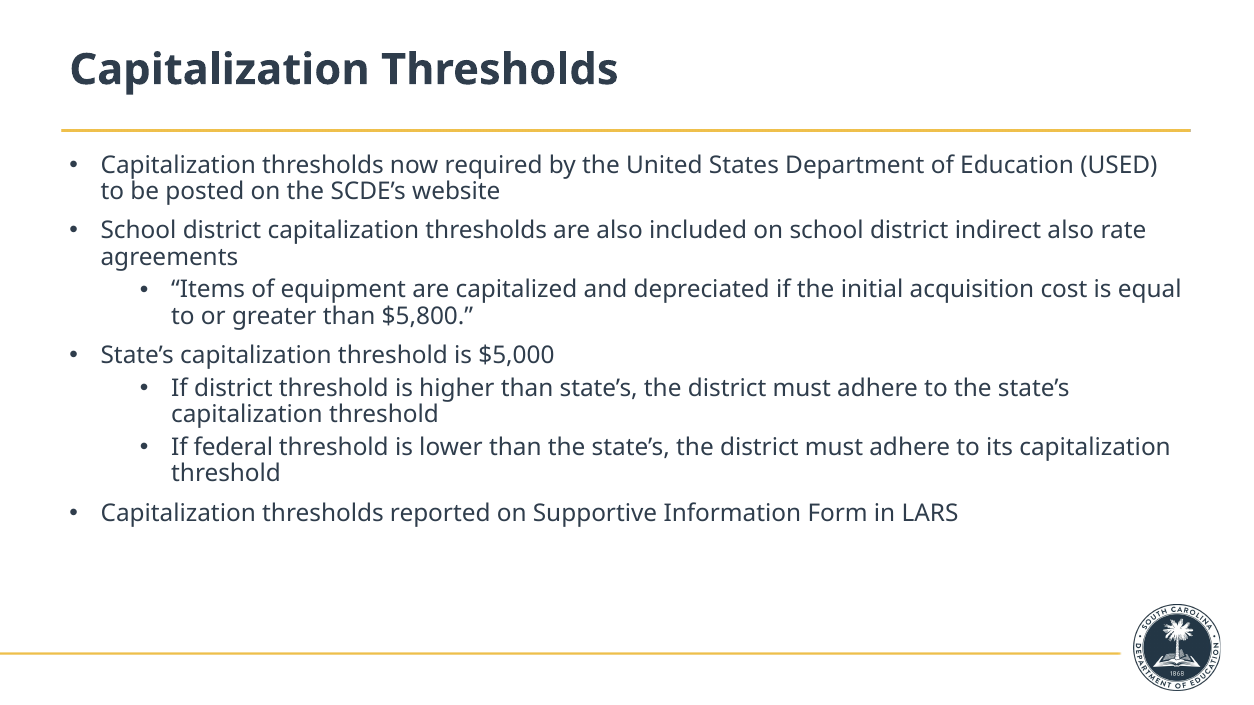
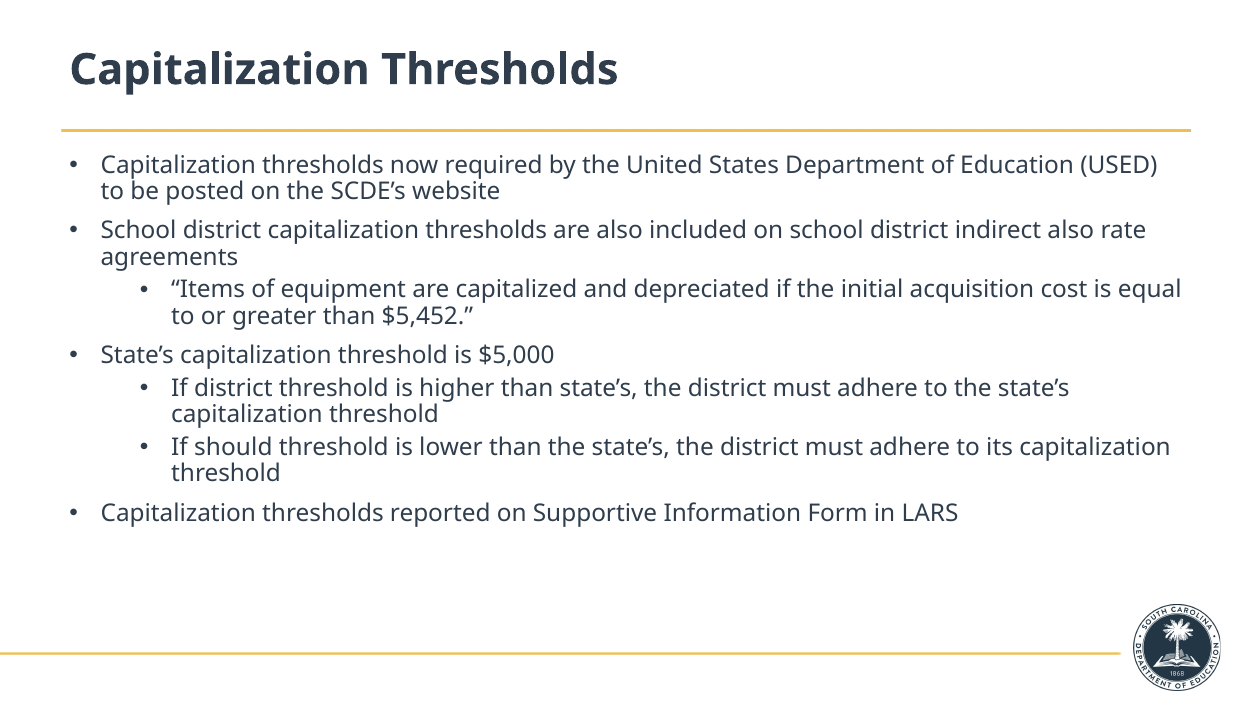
$5,800: $5,800 -> $5,452
federal: federal -> should
